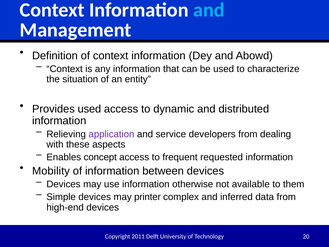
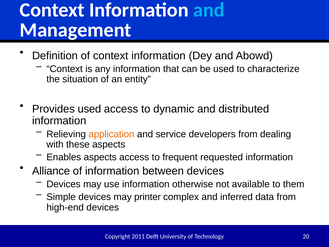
application colour: purple -> orange
Enables concept: concept -> aspects
Mobility: Mobility -> Alliance
